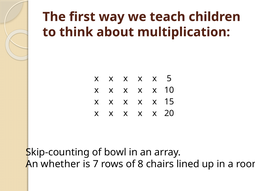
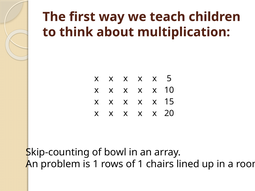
whether: whether -> problem
is 7: 7 -> 1
of 8: 8 -> 1
